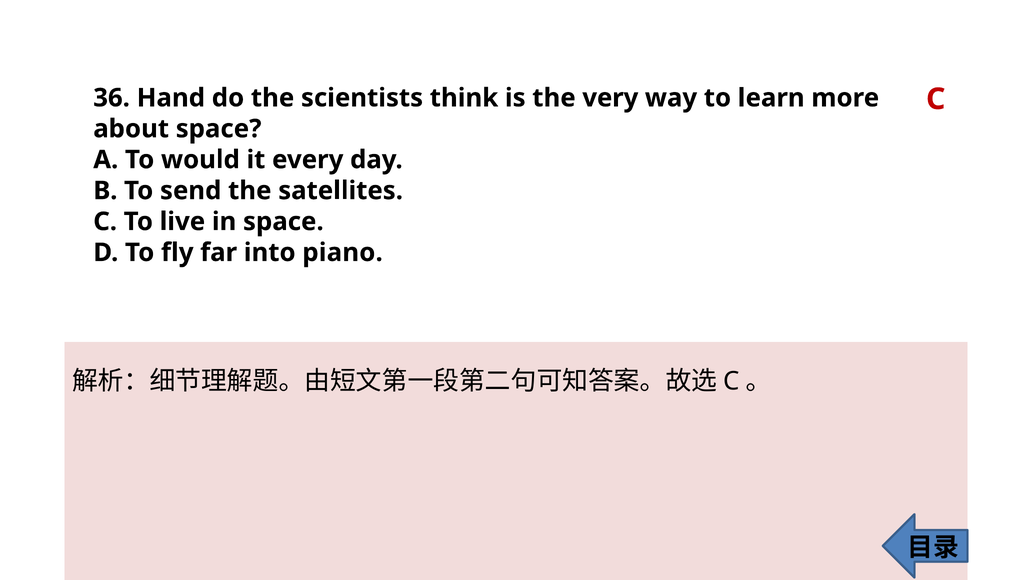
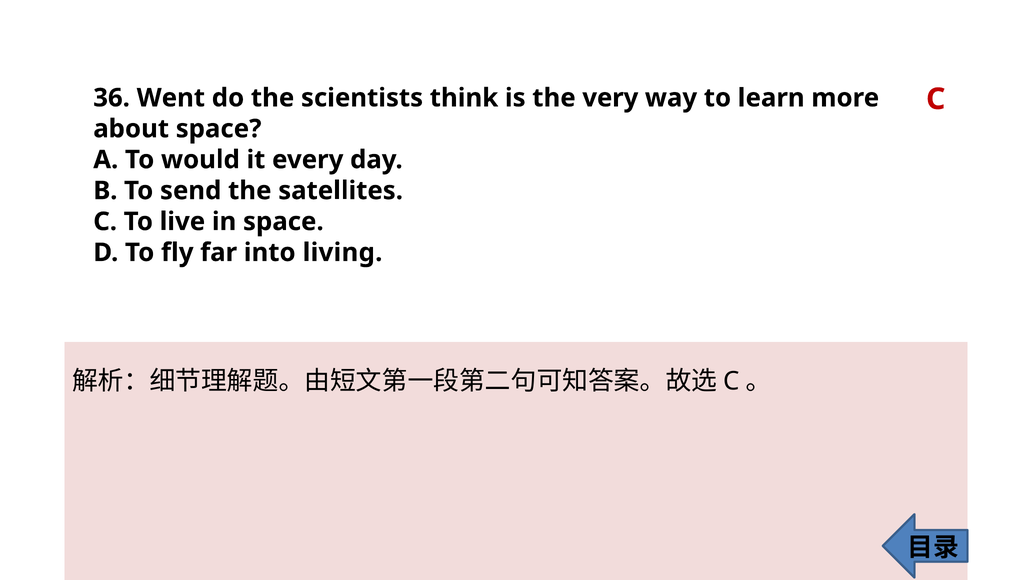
Hand: Hand -> Went
piano: piano -> living
